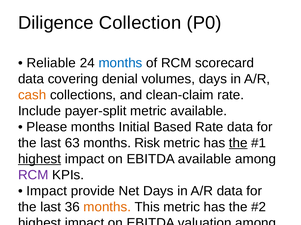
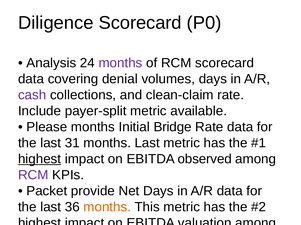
Diligence Collection: Collection -> Scorecard
Reliable: Reliable -> Analysis
months at (120, 63) colour: blue -> purple
cash at (32, 95) colour: orange -> purple
Based: Based -> Bridge
63: 63 -> 31
months Risk: Risk -> Last
the at (238, 143) underline: present -> none
EBITDA available: available -> observed
Impact at (47, 192): Impact -> Packet
